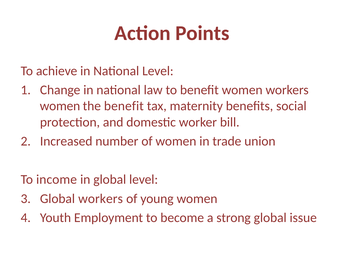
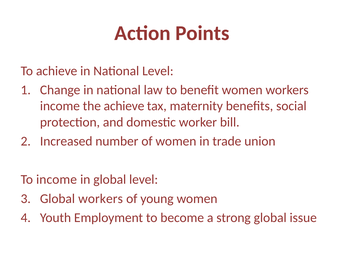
women at (60, 106): women -> income
the benefit: benefit -> achieve
